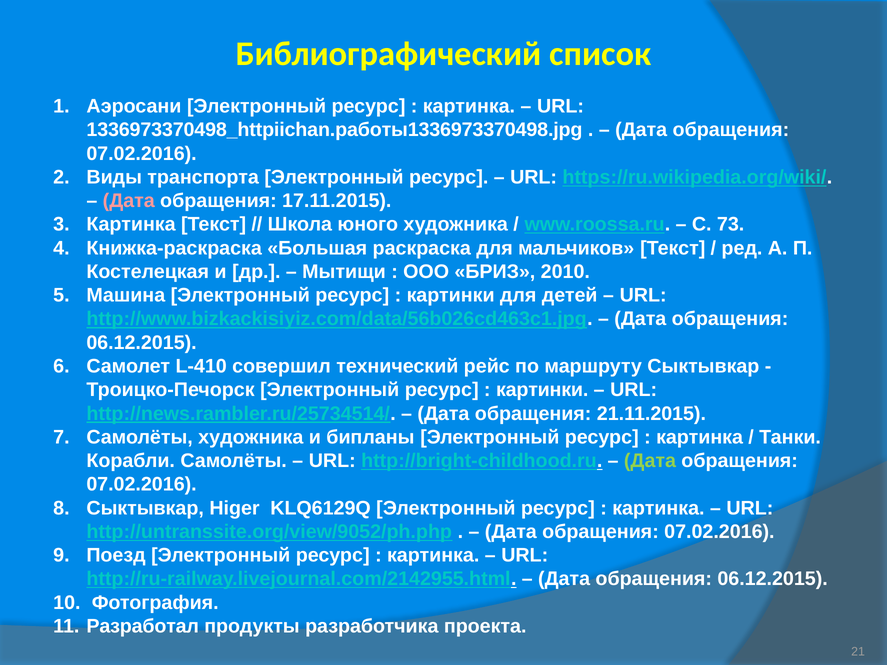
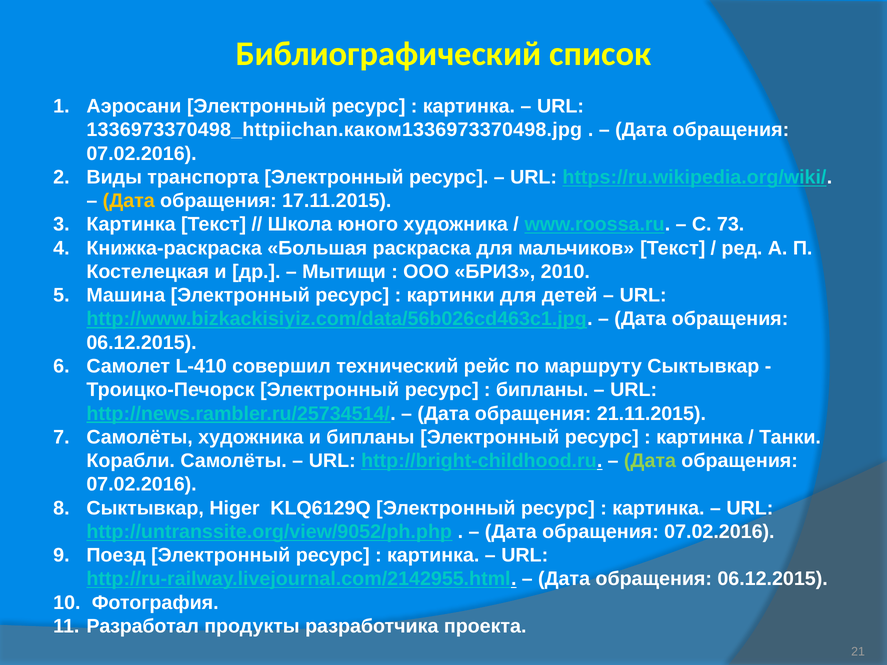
1336973370498_httpiichan.работы1336973370498.jpg: 1336973370498_httpiichan.работы1336973370498.jpg -> 1336973370498_httpiichan.каком1336973370498.jpg
Дата at (129, 201) colour: pink -> yellow
картинки at (542, 390): картинки -> бипланы
